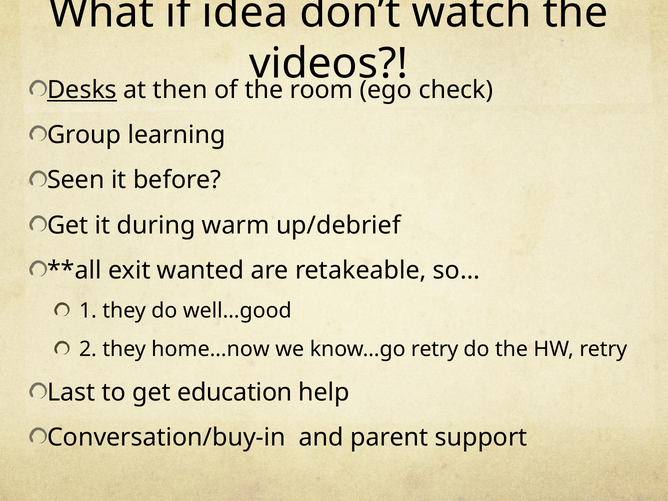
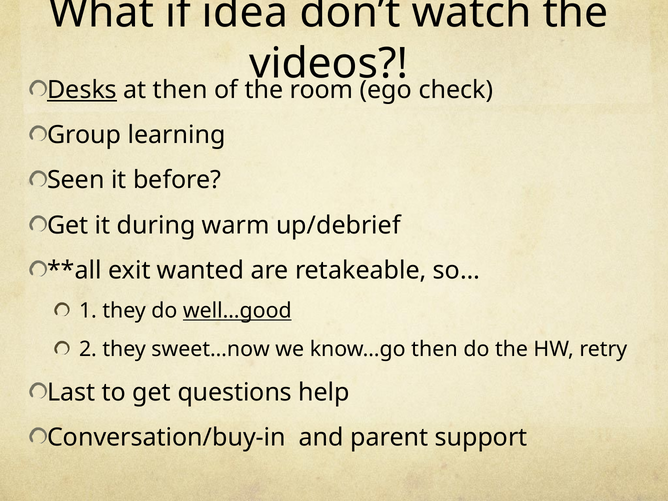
well…good underline: none -> present
home…now: home…now -> sweet…now
know…go retry: retry -> then
education: education -> questions
